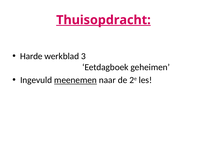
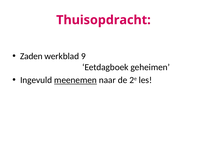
Thuisopdracht underline: present -> none
Harde: Harde -> Zaden
3: 3 -> 9
